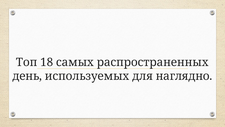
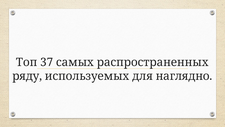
18: 18 -> 37
день: день -> ряду
